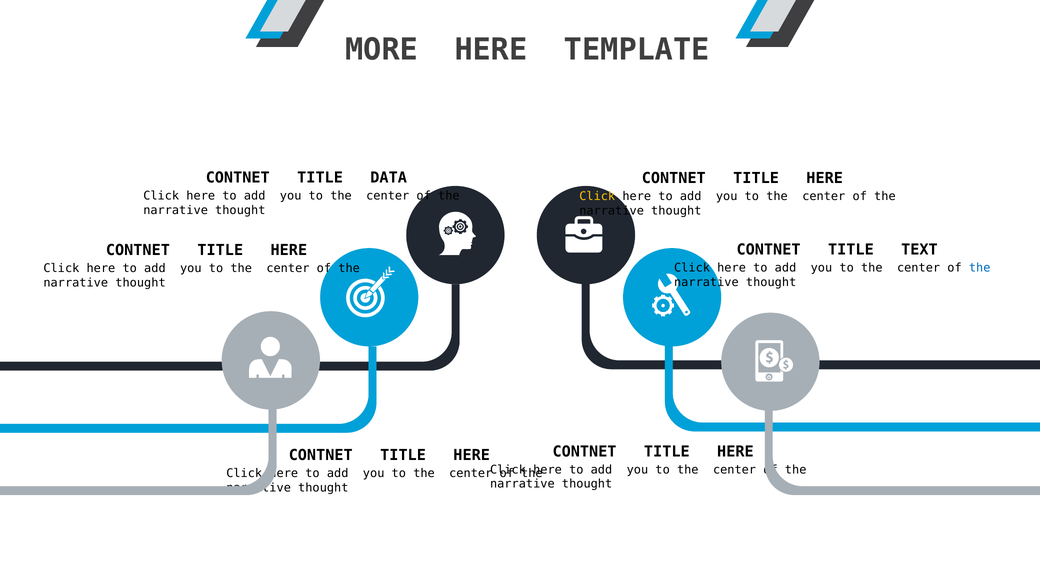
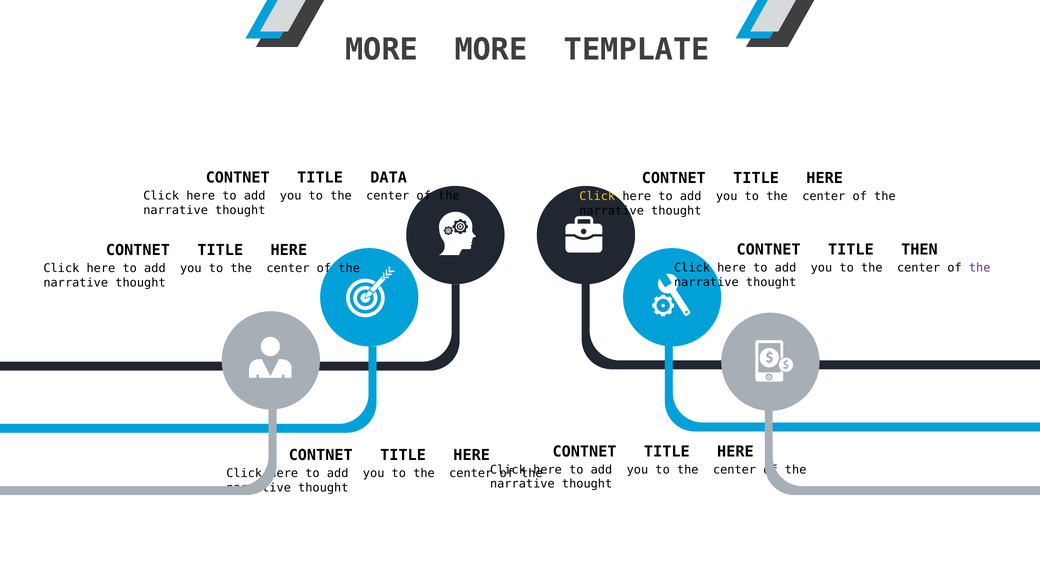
MORE HERE: HERE -> MORE
TEXT: TEXT -> THEN
the at (980, 268) colour: blue -> purple
